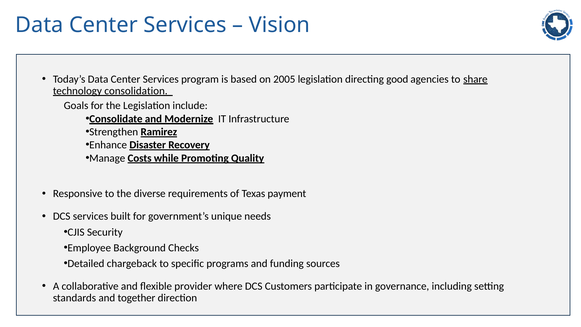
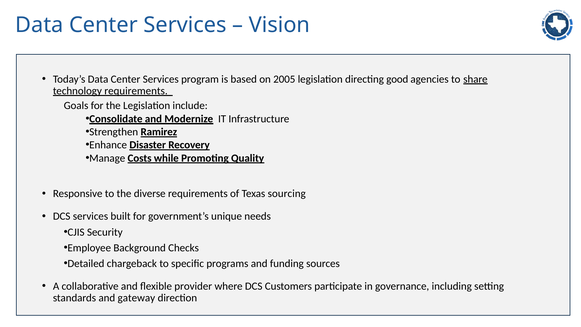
technology consolidation: consolidation -> requirements
payment: payment -> sourcing
together: together -> gateway
